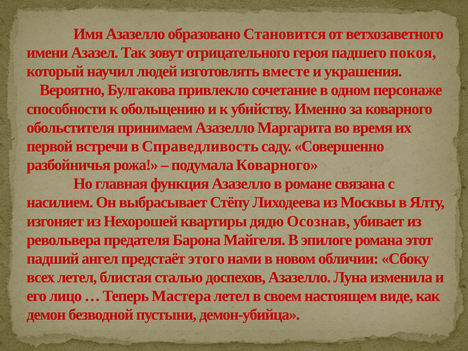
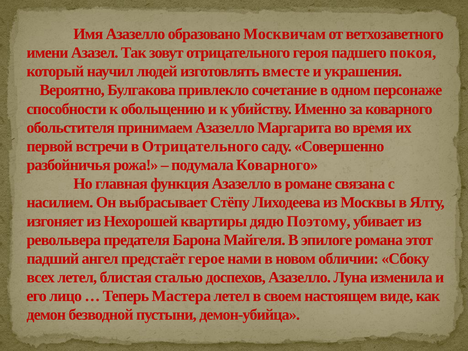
Становится: Становится -> Москвичам
в Справедливость: Справедливость -> Отрицательного
Осознав: Осознав -> Поэтому
этого: этого -> герое
